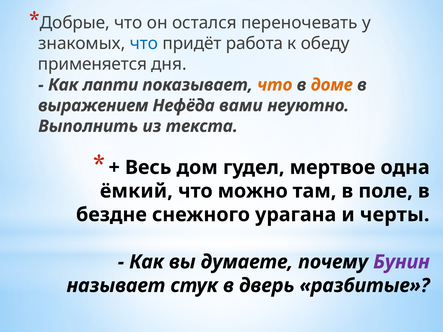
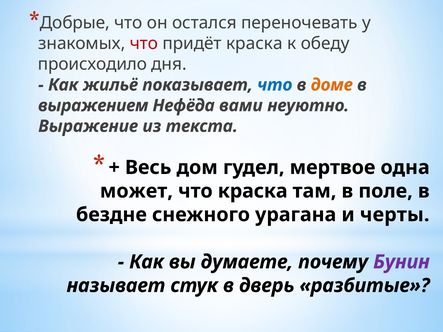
что at (144, 44) colour: blue -> red
придёт работа: работа -> краска
применяется: применяется -> происходило
лапти: лапти -> жильё
что at (275, 85) colour: orange -> blue
Выполнить: Выполнить -> Выражение
ёмкий: ёмкий -> может
что можно: можно -> краска
